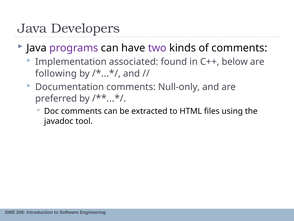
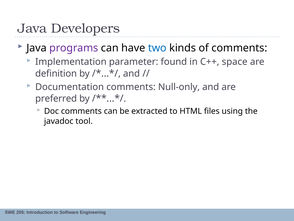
two colour: purple -> blue
associated: associated -> parameter
below: below -> space
following: following -> definition
